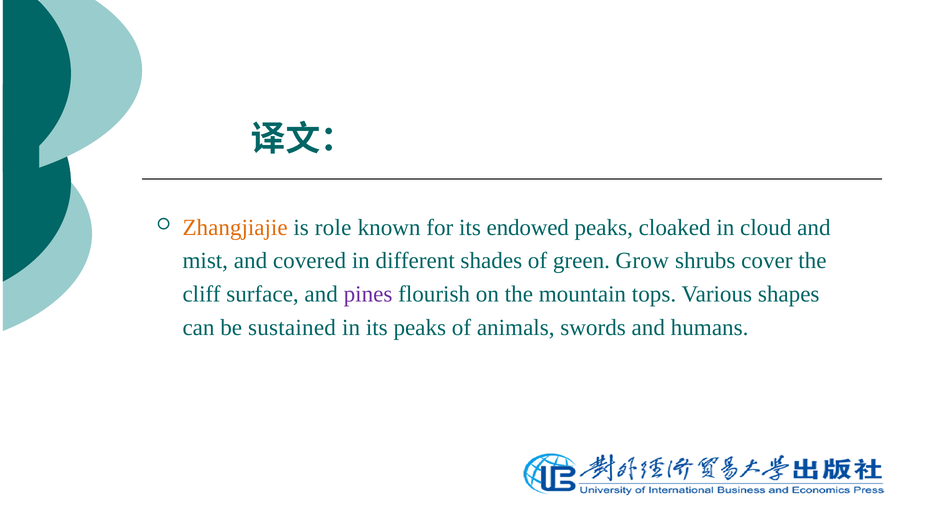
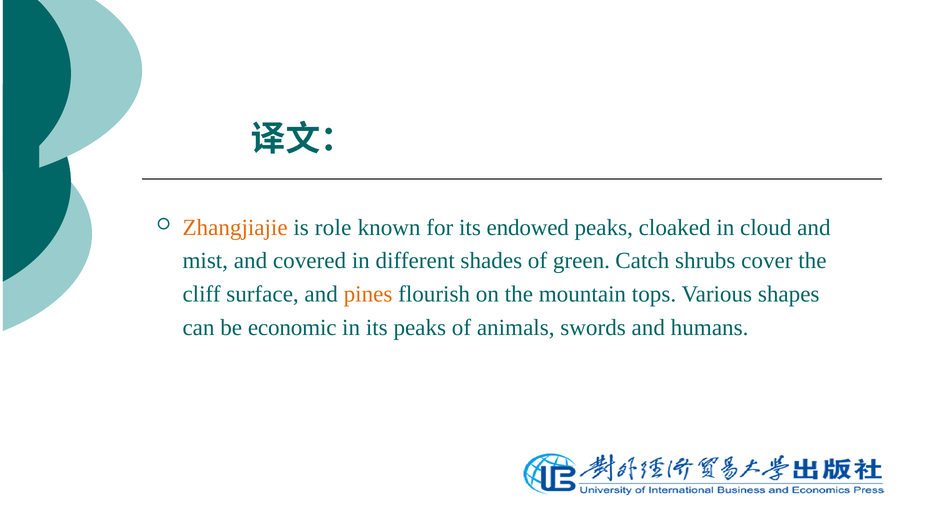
Grow: Grow -> Catch
pines colour: purple -> orange
sustained: sustained -> economic
